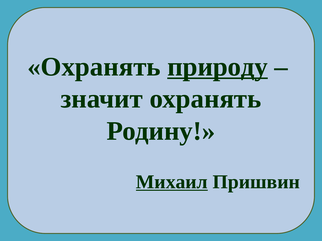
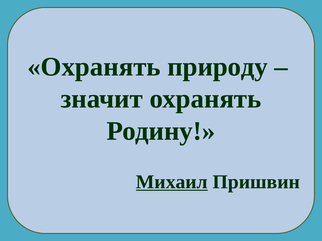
природу underline: present -> none
